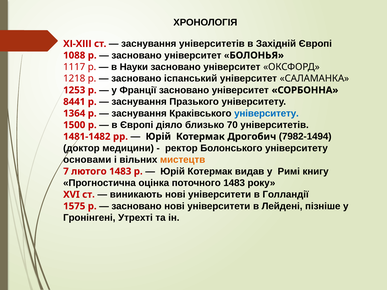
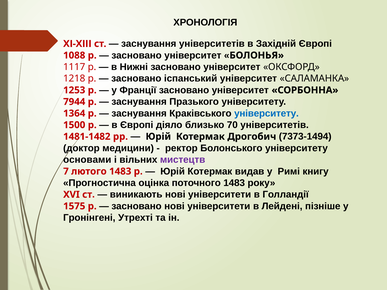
Науки: Науки -> Нижні
8441: 8441 -> 7944
7982-1494: 7982-1494 -> 7373-1494
мистецтв colour: orange -> purple
